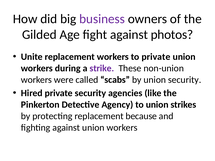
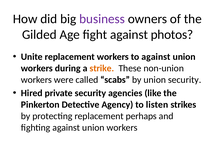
to private: private -> against
strike colour: purple -> orange
to union: union -> listen
because: because -> perhaps
